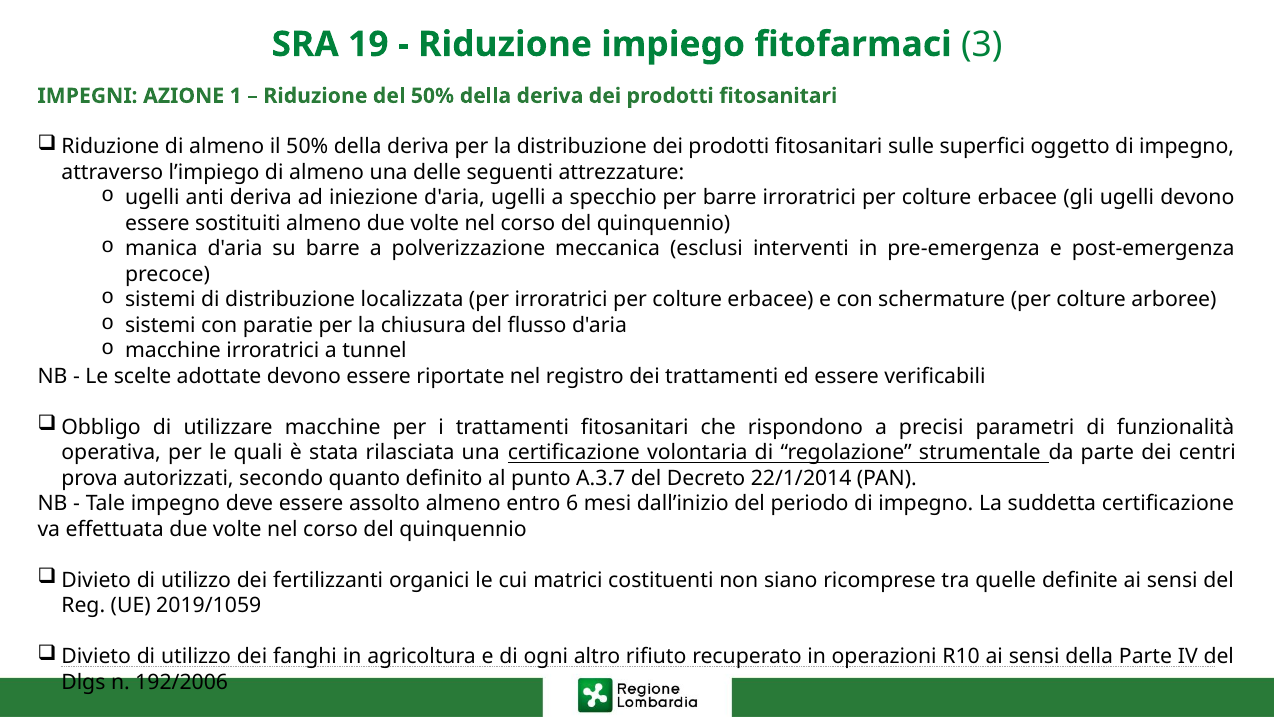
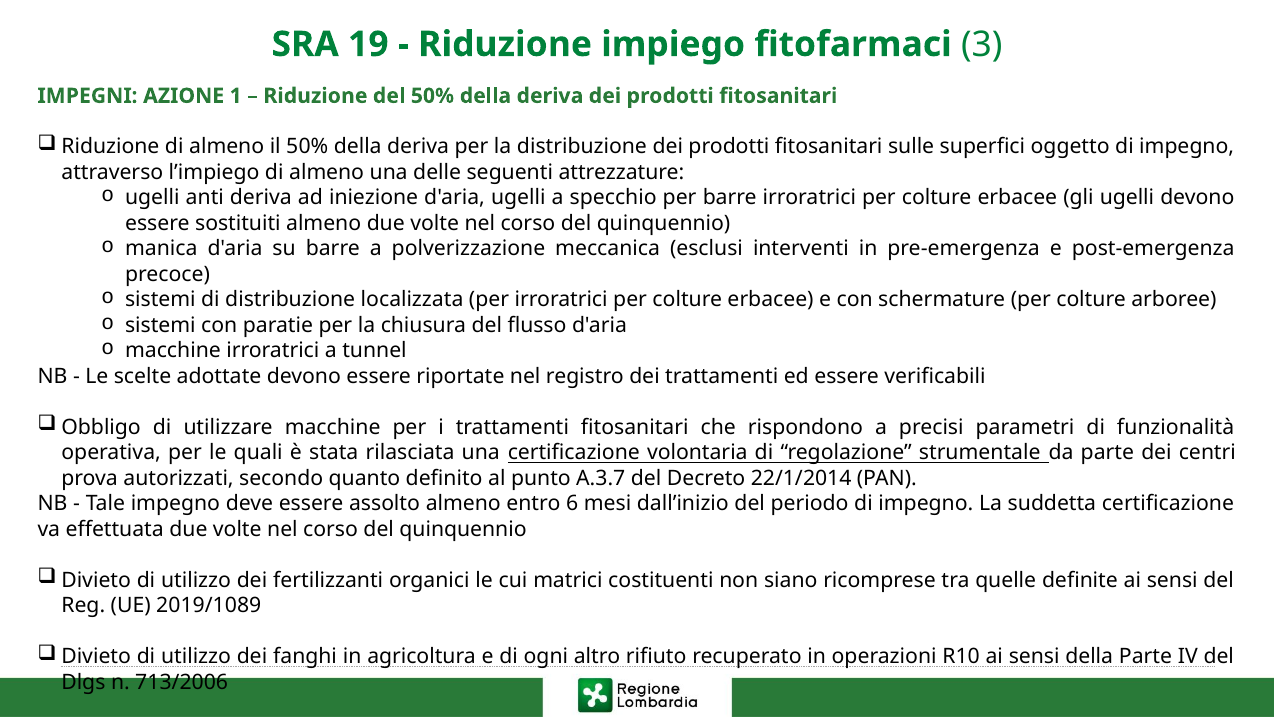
2019/1059: 2019/1059 -> 2019/1089
192/2006: 192/2006 -> 713/2006
